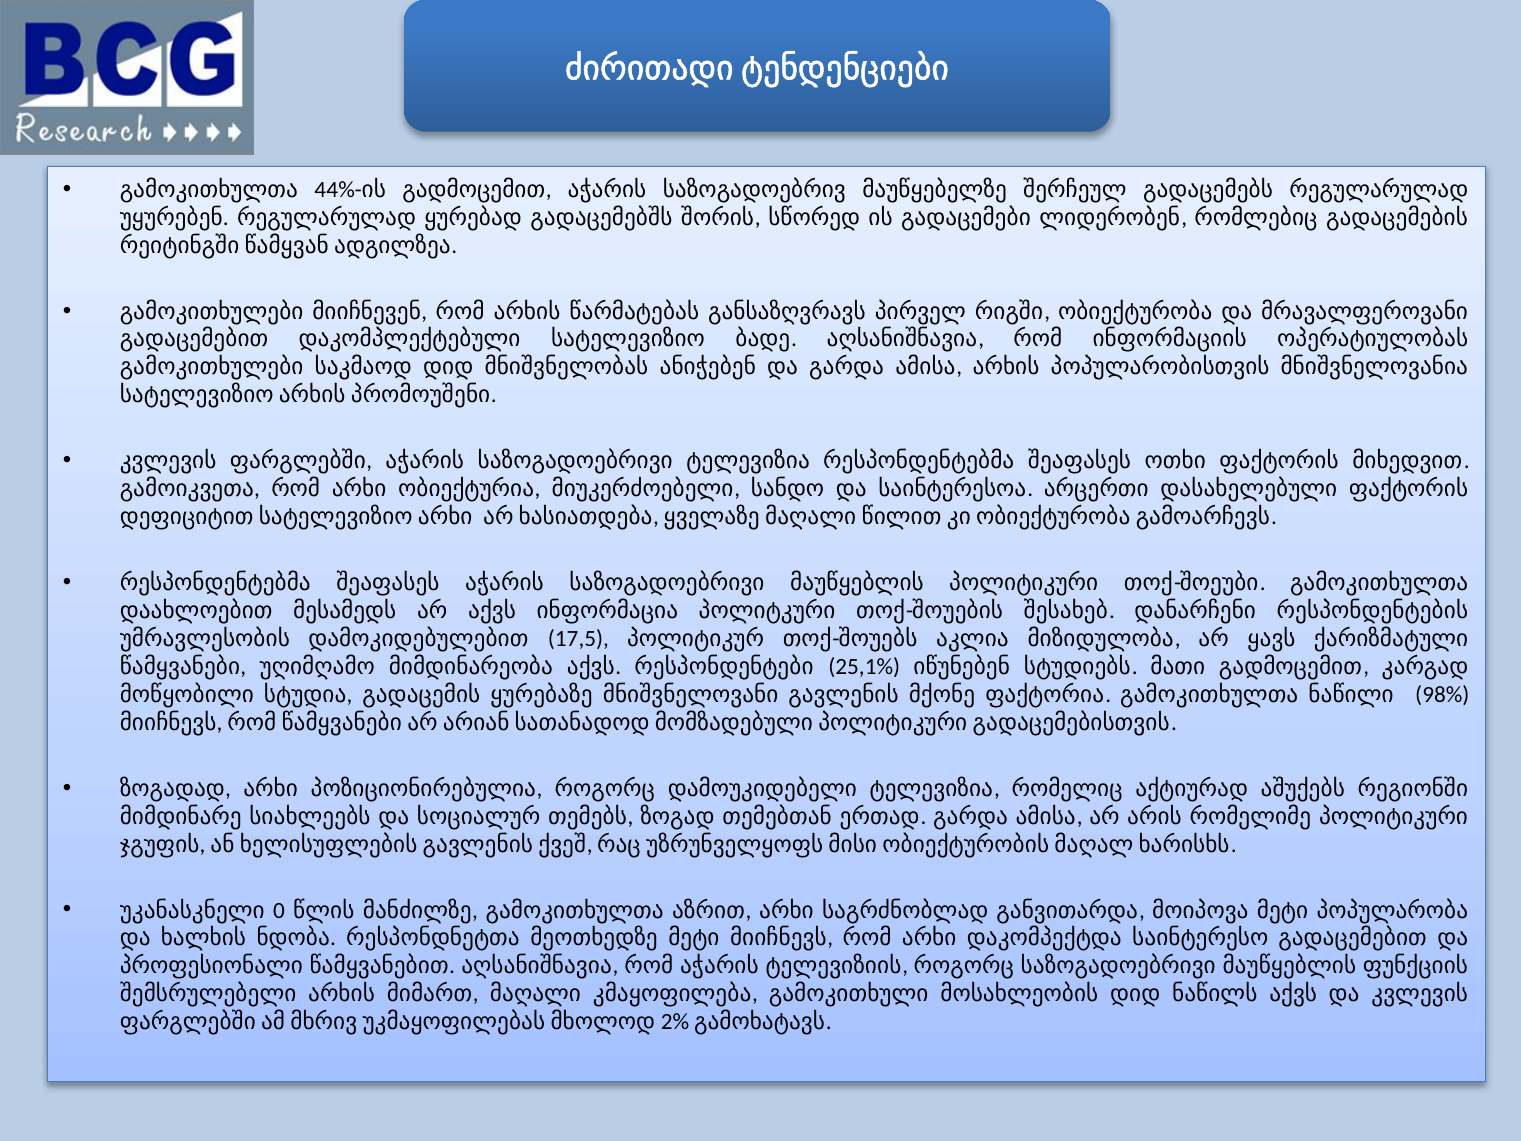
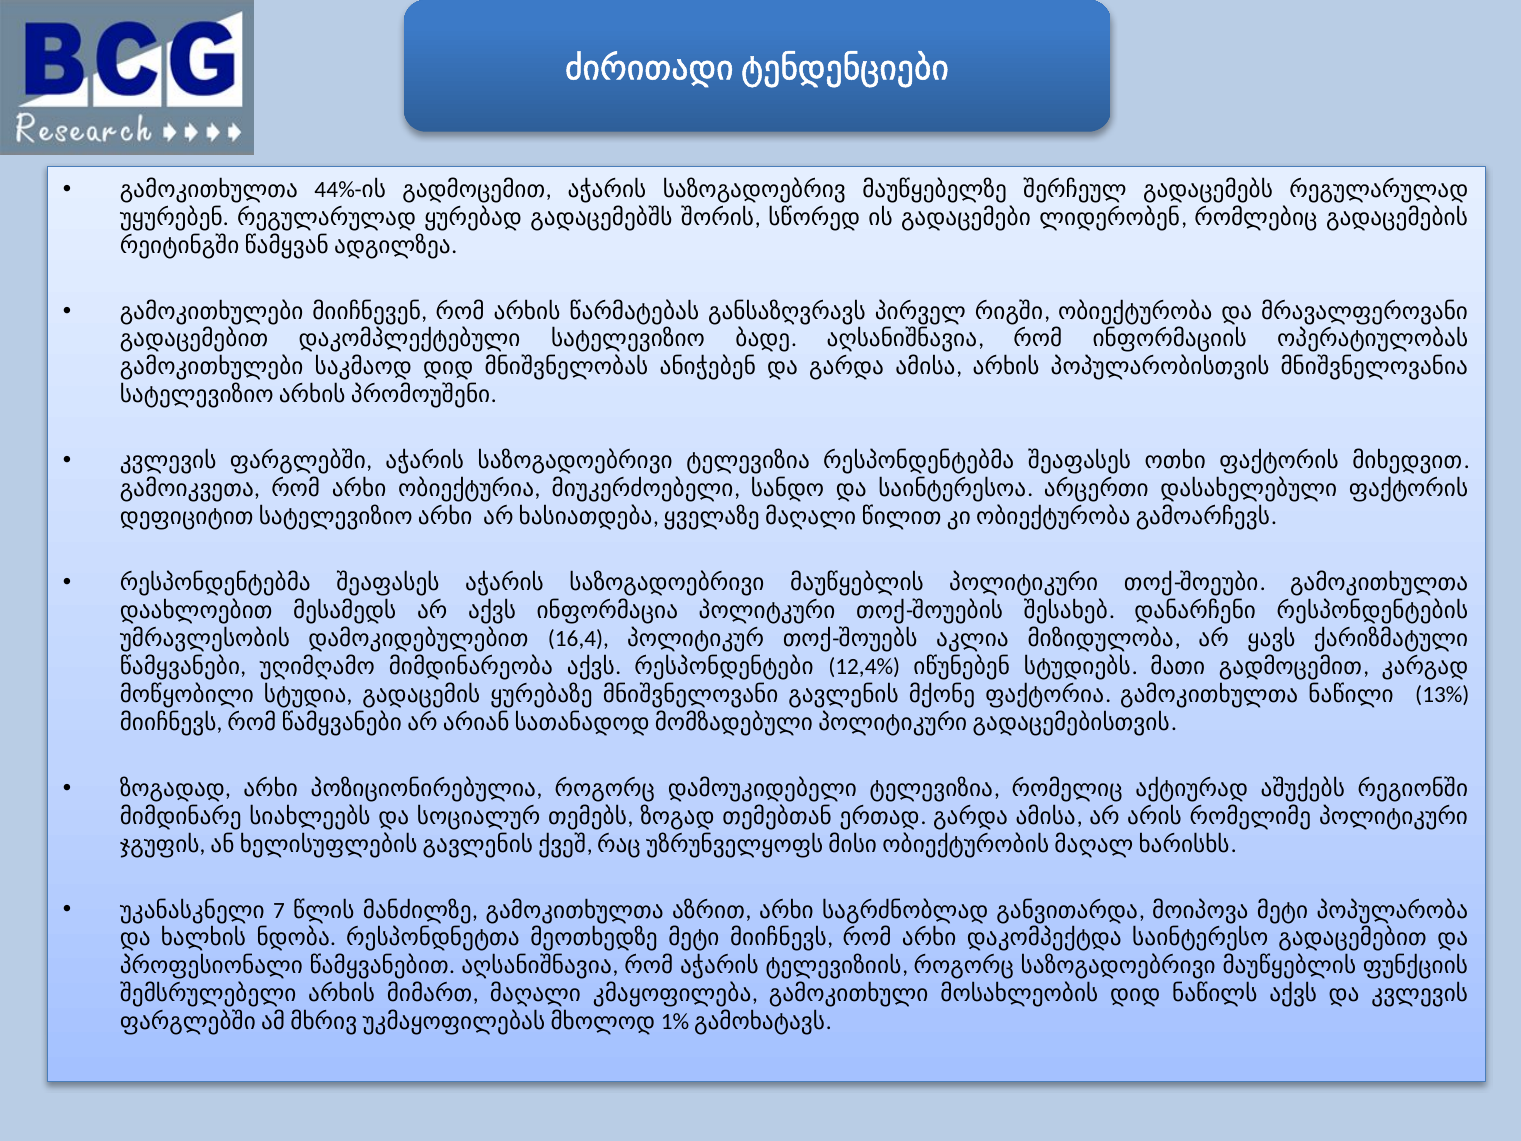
17,5: 17,5 -> 16,4
25,1%: 25,1% -> 12,4%
98%: 98% -> 13%
0: 0 -> 7
2%: 2% -> 1%
